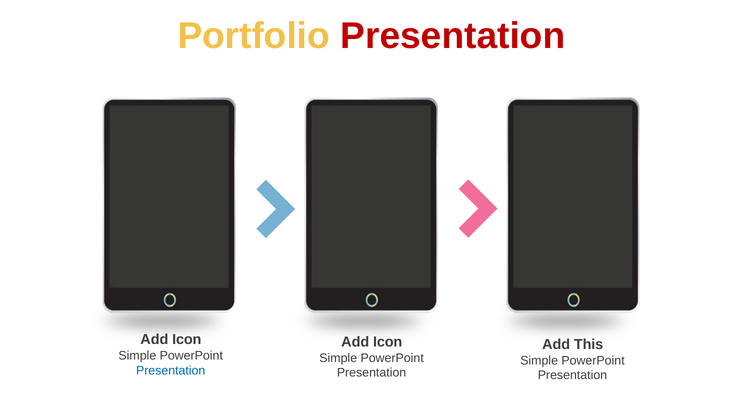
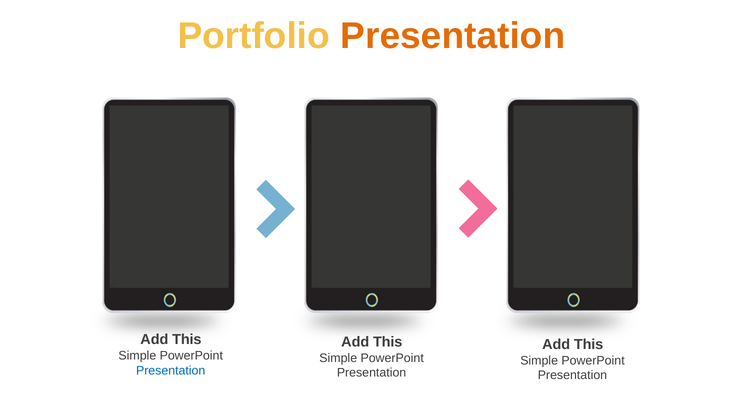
Presentation at (453, 36) colour: red -> orange
Icon at (187, 339): Icon -> This
Icon at (388, 342): Icon -> This
